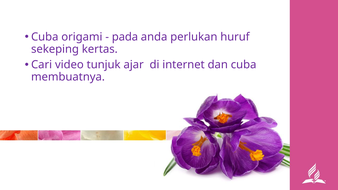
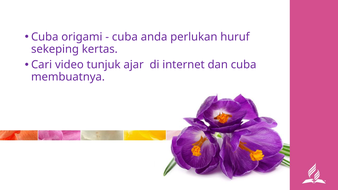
pada at (125, 37): pada -> cuba
